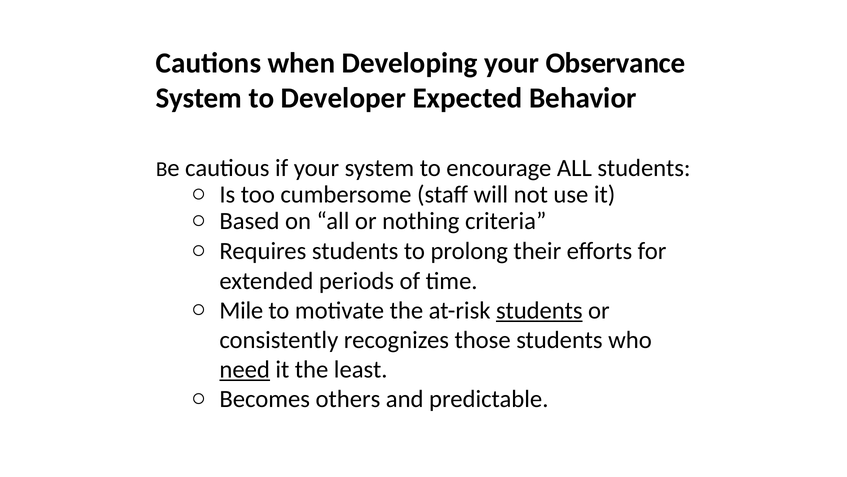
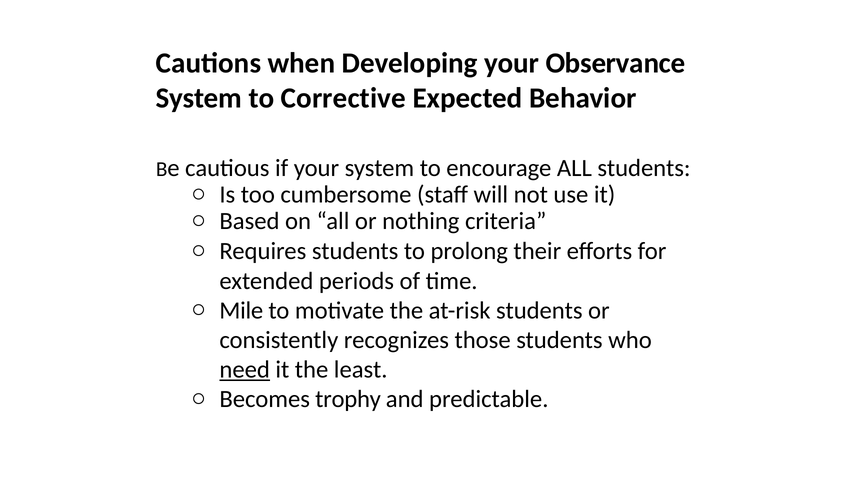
Developer: Developer -> Corrective
students at (539, 310) underline: present -> none
others: others -> trophy
